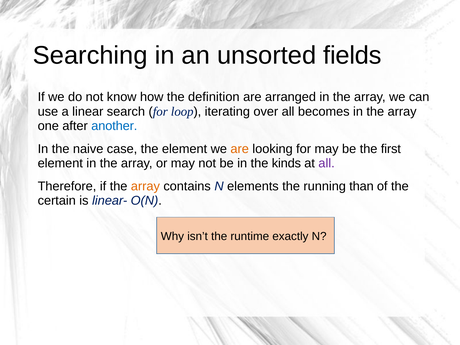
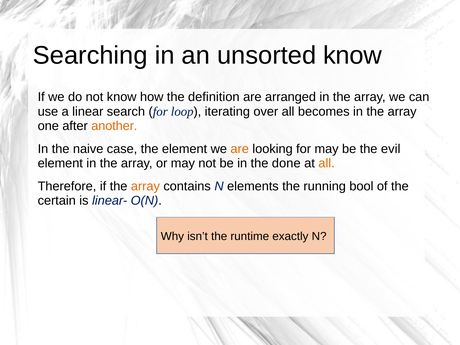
unsorted fields: fields -> know
another colour: blue -> orange
first: first -> evil
kinds: kinds -> done
all at (327, 163) colour: purple -> orange
than: than -> bool
